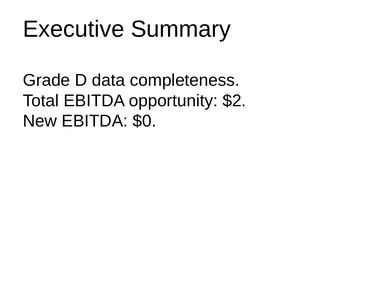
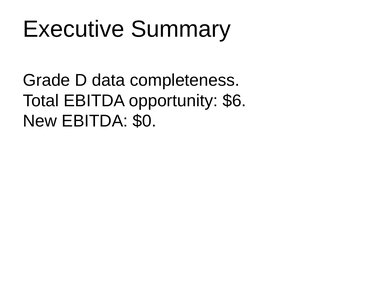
$2: $2 -> $6
